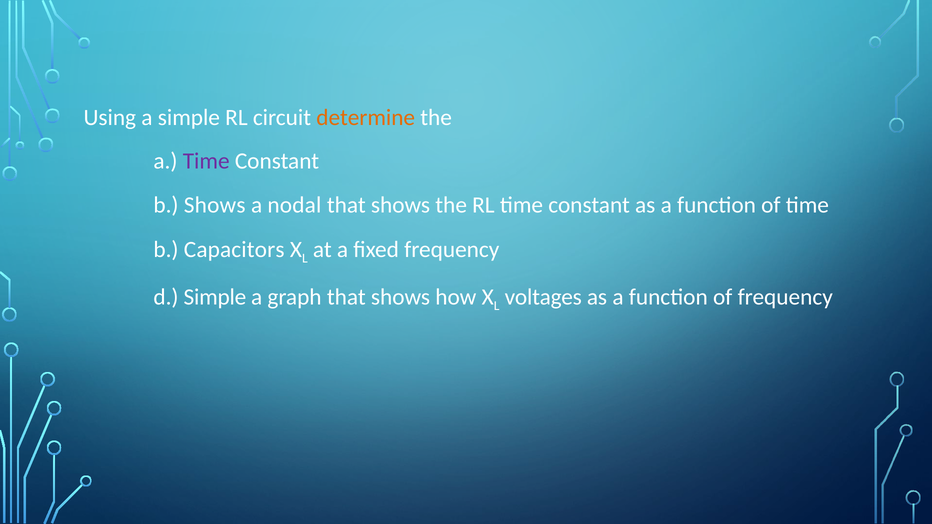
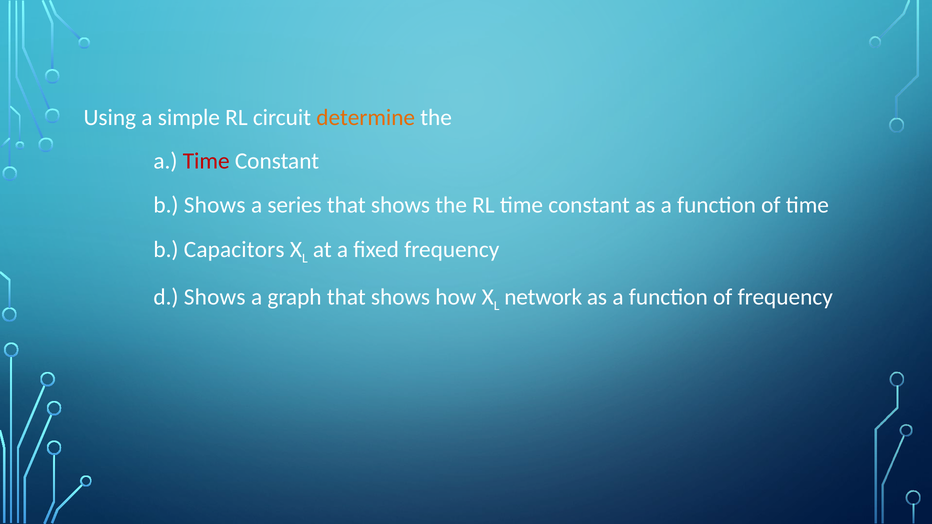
Time at (206, 161) colour: purple -> red
nodal: nodal -> series
d Simple: Simple -> Shows
voltages: voltages -> network
